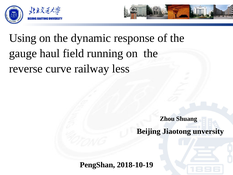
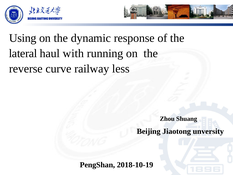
gauge: gauge -> lateral
field: field -> with
